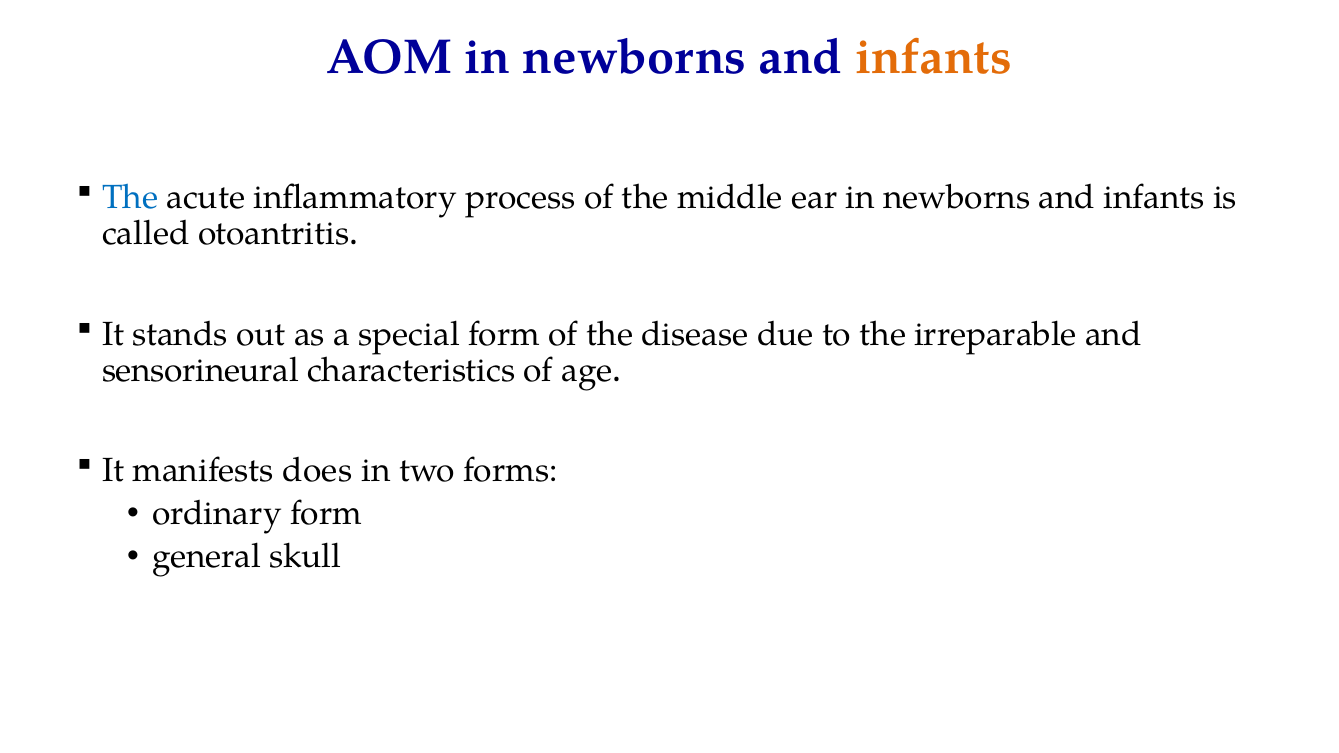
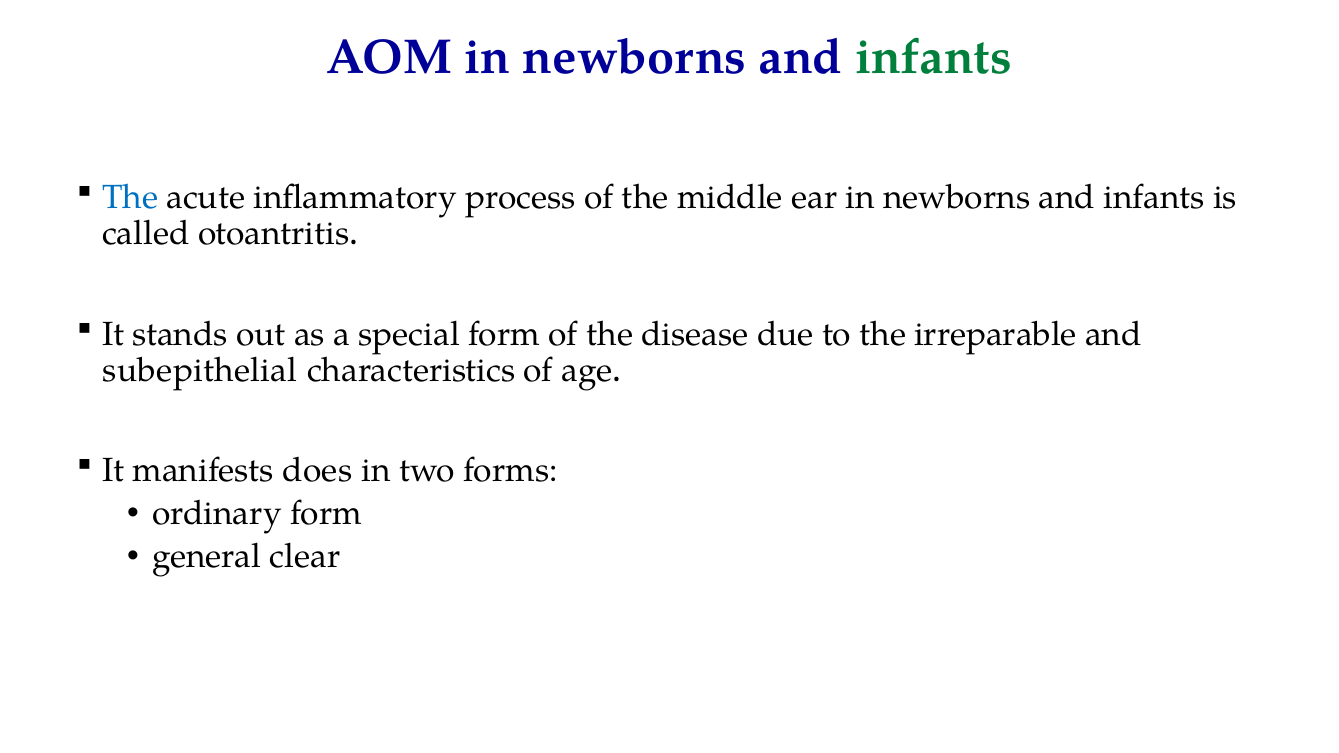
infants at (933, 58) colour: orange -> green
sensorineural: sensorineural -> subepithelial
skull: skull -> clear
